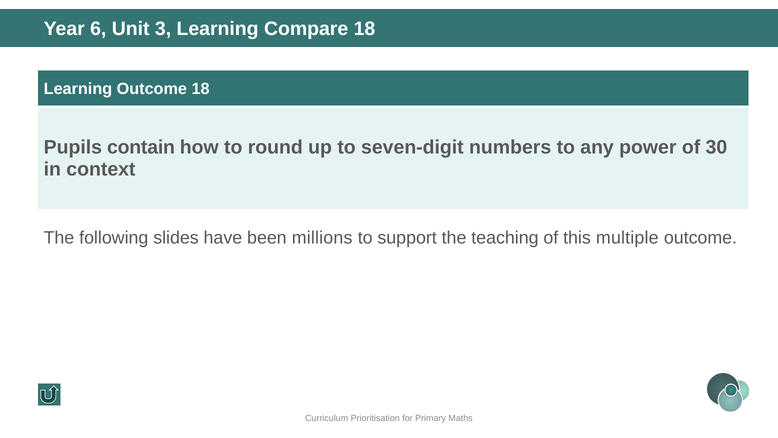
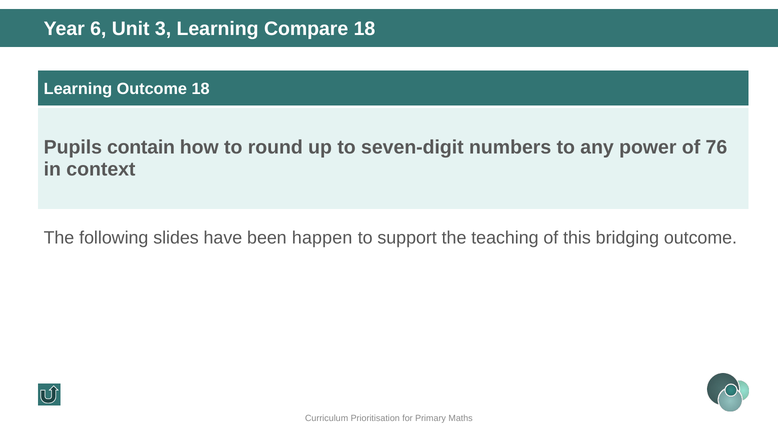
30: 30 -> 76
millions: millions -> happen
multiple: multiple -> bridging
